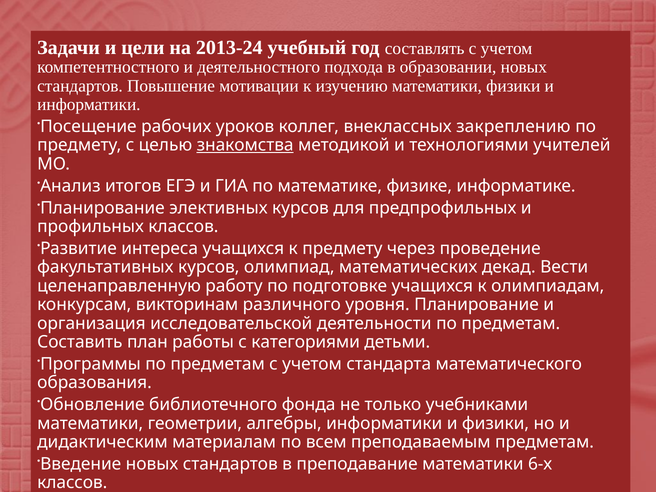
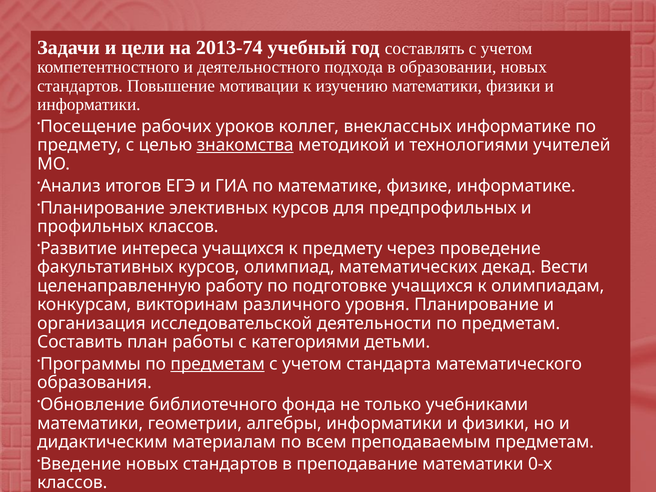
2013-24: 2013-24 -> 2013-74
внеклассных закреплению: закреплению -> информатике
предметам at (218, 364) underline: none -> present
6-х: 6-х -> 0-х
